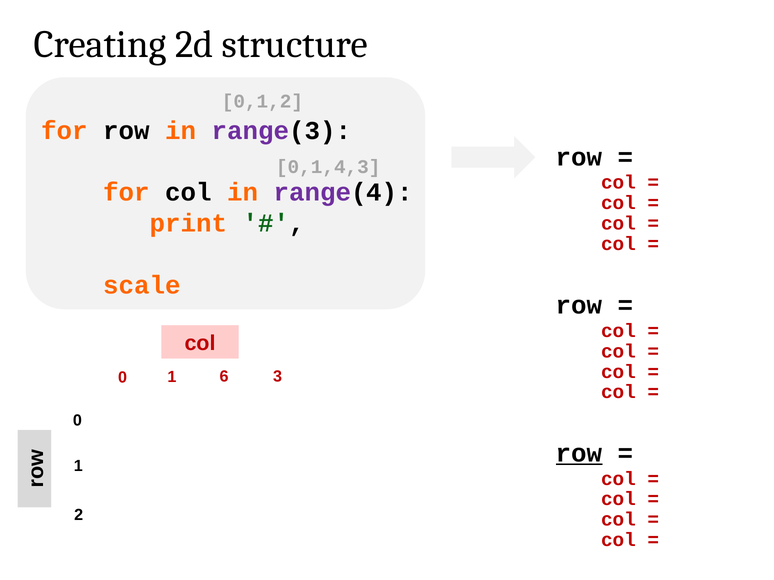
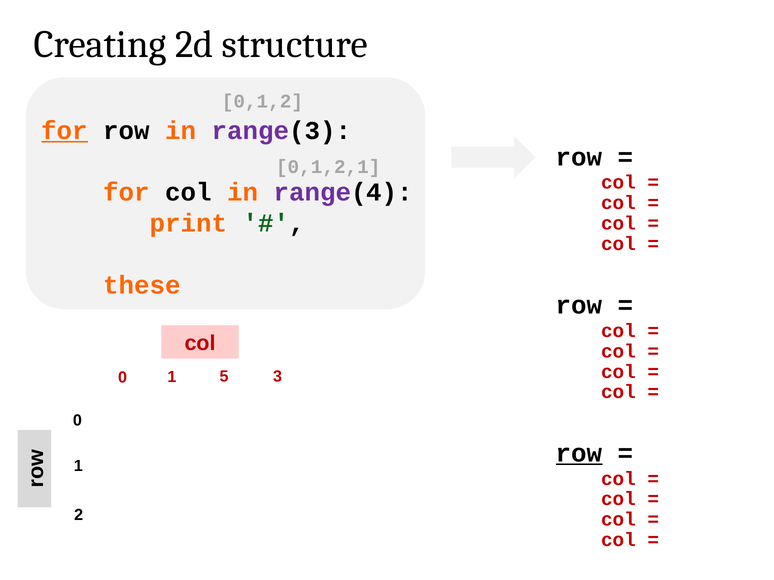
for at (65, 131) underline: none -> present
0,1,4,3: 0,1,4,3 -> 0,1,2,1
scale: scale -> these
6: 6 -> 5
